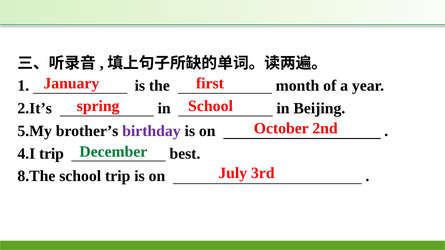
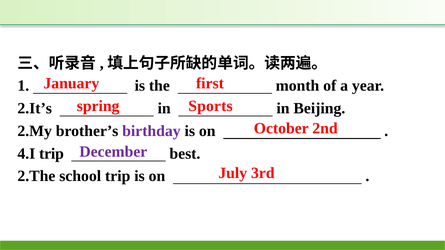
spring School: School -> Sports
5.My: 5.My -> 2.My
December colour: green -> purple
8.The: 8.The -> 2.The
